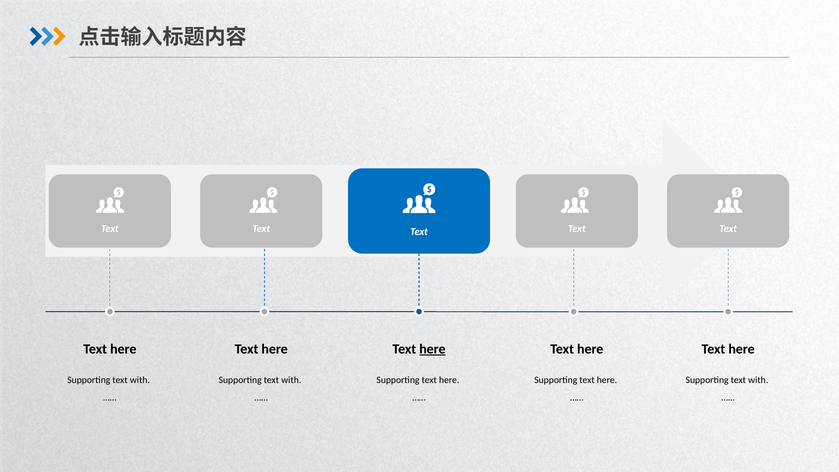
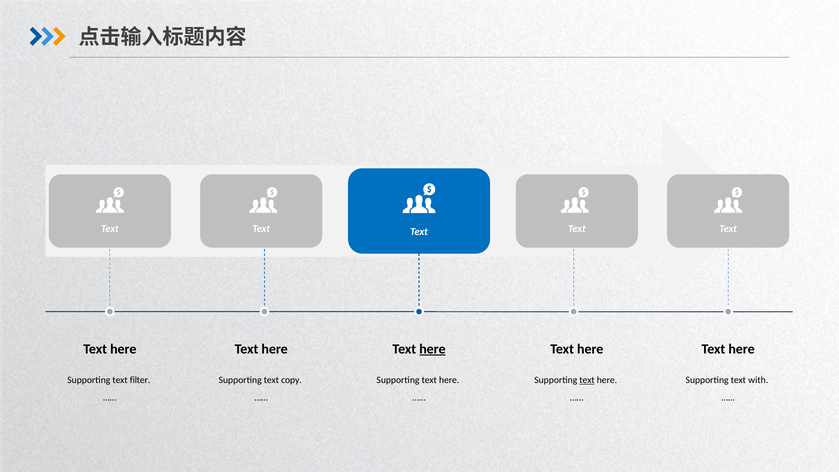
with at (140, 380): with -> filter
with at (291, 380): with -> copy
text at (587, 380) underline: none -> present
